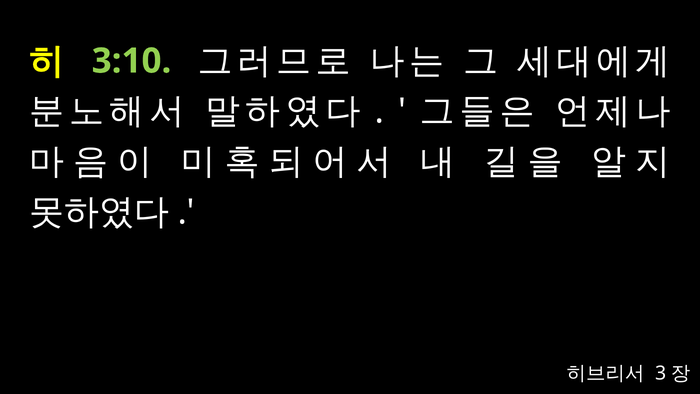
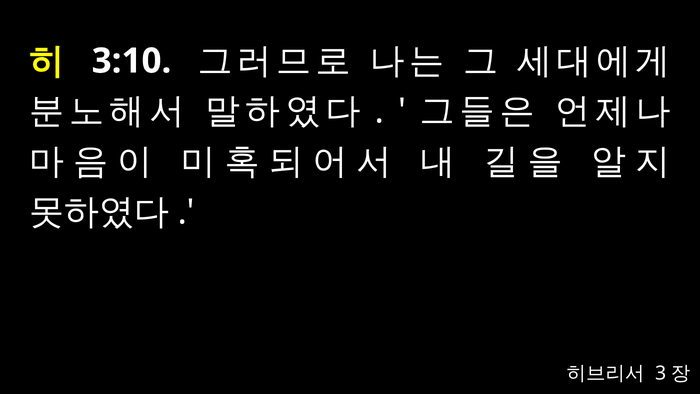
3:10 colour: light green -> white
